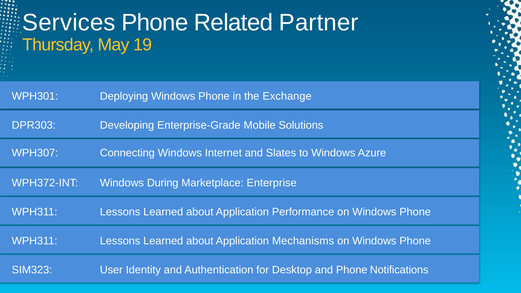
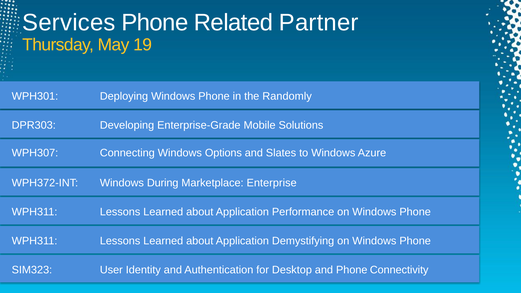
Exchange: Exchange -> Randomly
Internet: Internet -> Options
Mechanisms: Mechanisms -> Demystifying
Notifications: Notifications -> Connectivity
